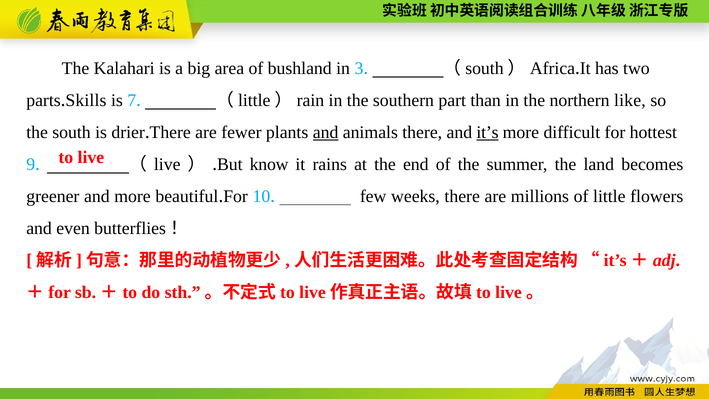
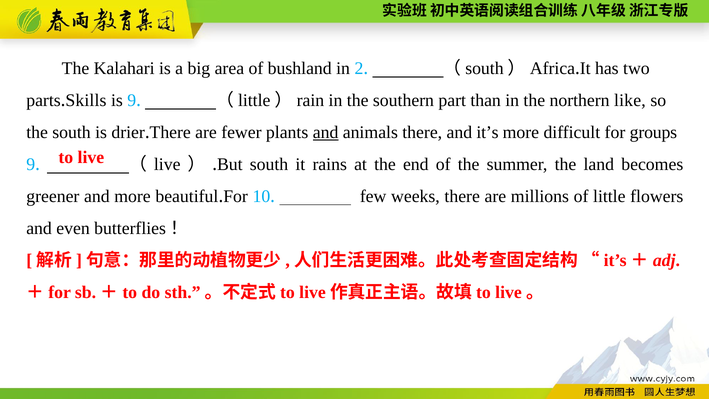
3: 3 -> 2
is 7: 7 -> 9
it’s underline: present -> none
hottest: hottest -> groups
know at (269, 164): know -> south
